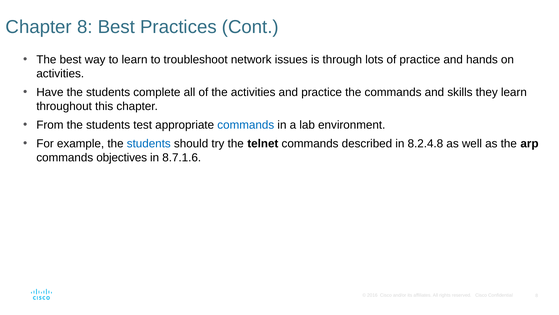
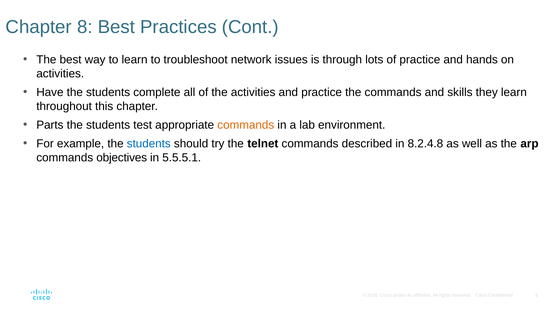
From: From -> Parts
commands at (246, 125) colour: blue -> orange
8.7.1.6: 8.7.1.6 -> 5.5.5.1
